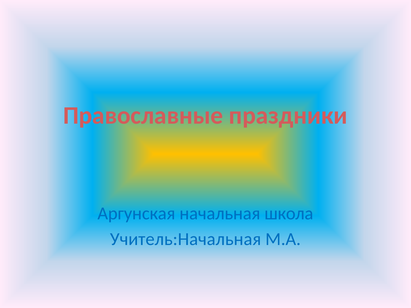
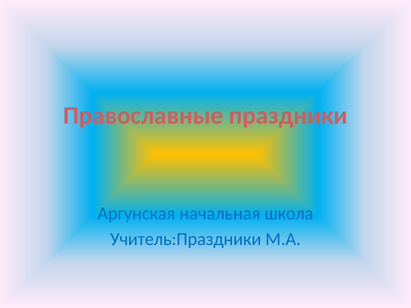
Учитель:Начальная: Учитель:Начальная -> Учитель:Праздники
